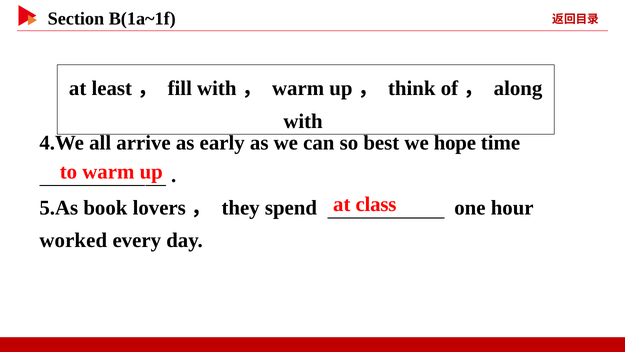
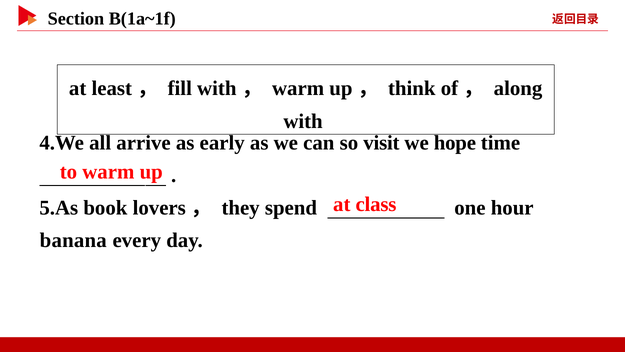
best: best -> visit
worked: worked -> banana
